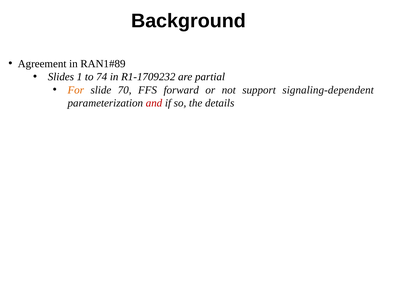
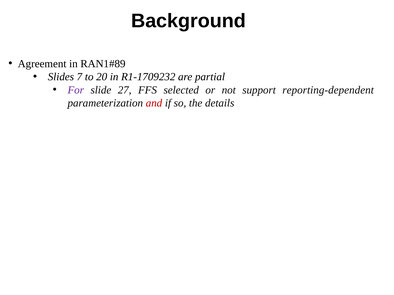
1: 1 -> 7
74: 74 -> 20
For colour: orange -> purple
70: 70 -> 27
forward: forward -> selected
signaling-dependent: signaling-dependent -> reporting-dependent
